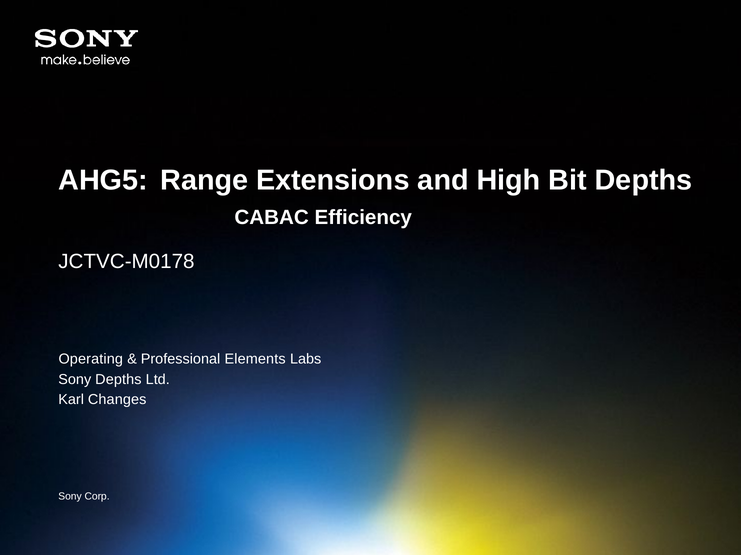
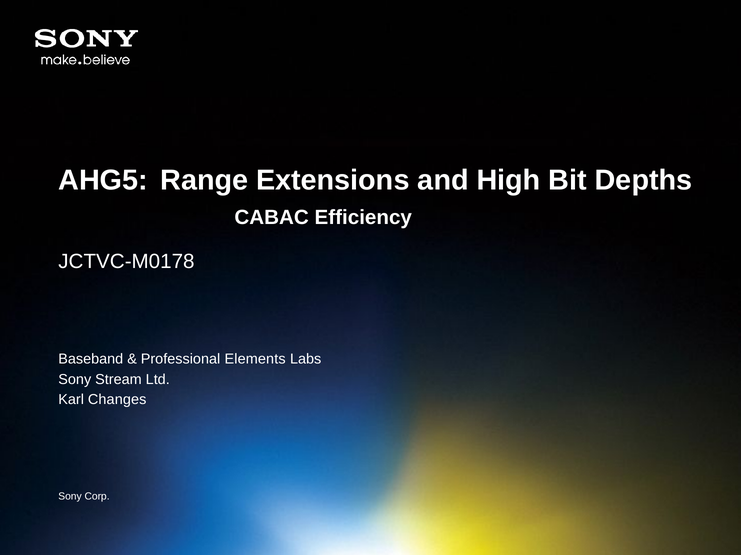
Operating: Operating -> Baseband
Sony Depths: Depths -> Stream
